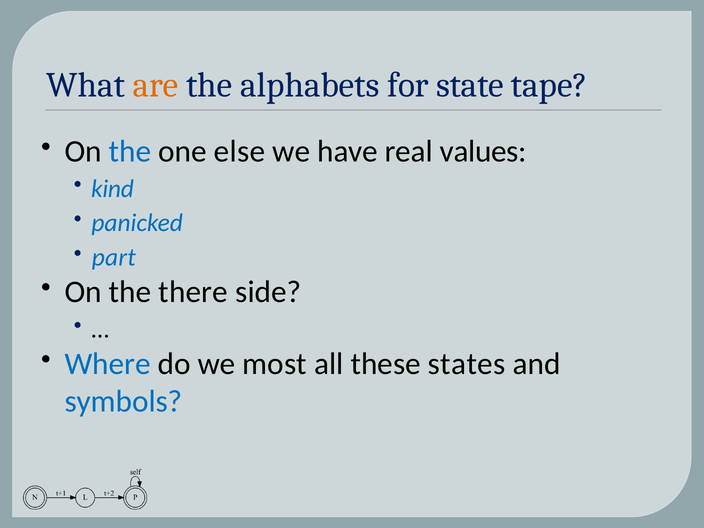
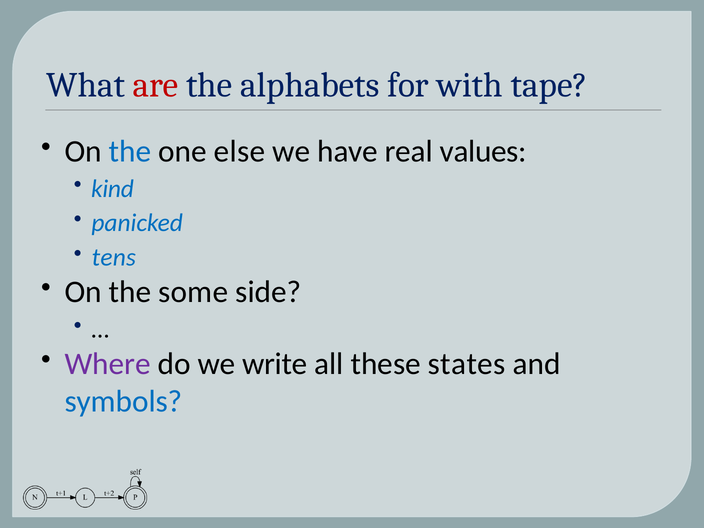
are colour: orange -> red
state: state -> with
part: part -> tens
there: there -> some
Where colour: blue -> purple
most: most -> write
